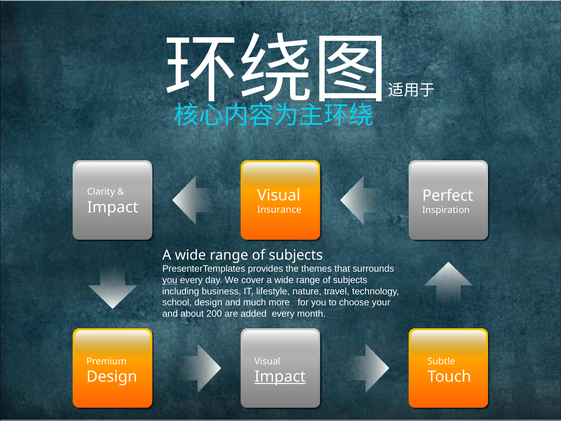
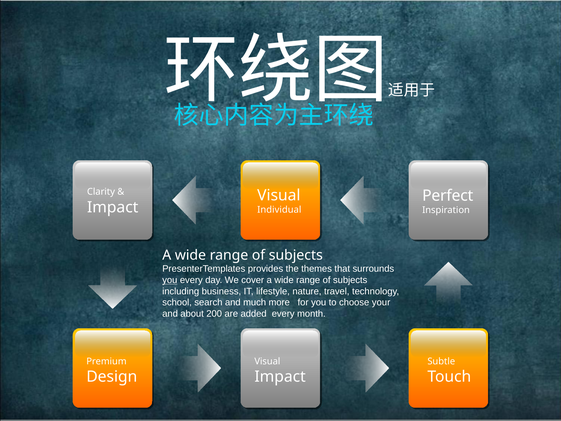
Insurance: Insurance -> Individual
school design: design -> search
Impact at (280, 377) underline: present -> none
